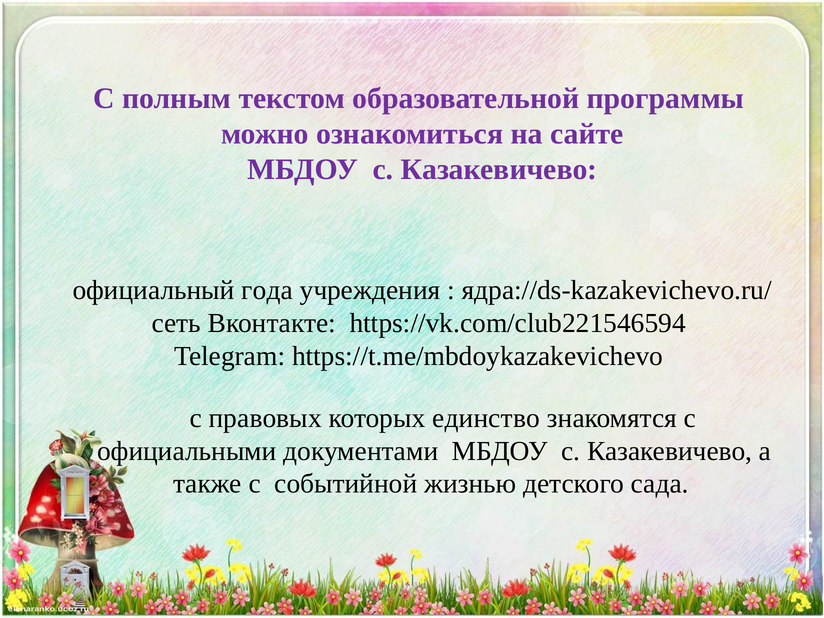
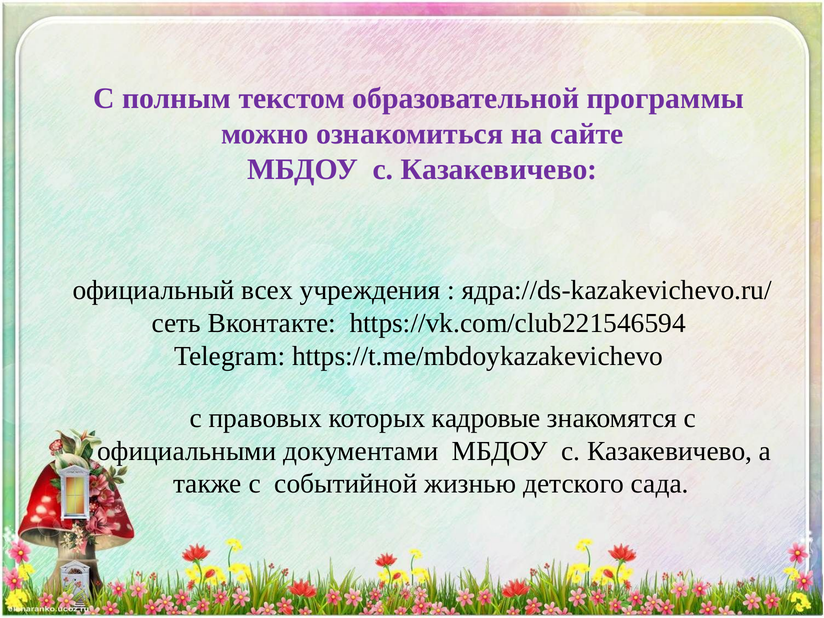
года: года -> всех
единство: единство -> кадровые
